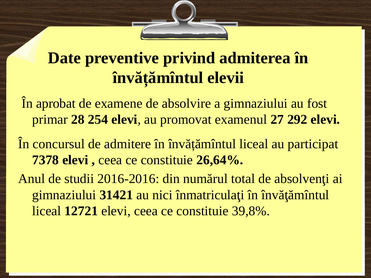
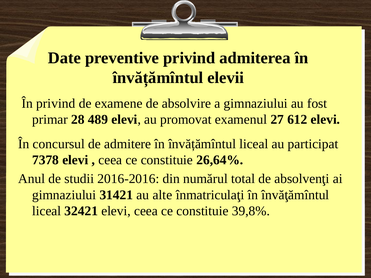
În aprobat: aprobat -> privind
254: 254 -> 489
292: 292 -> 612
nici: nici -> alte
12721: 12721 -> 32421
